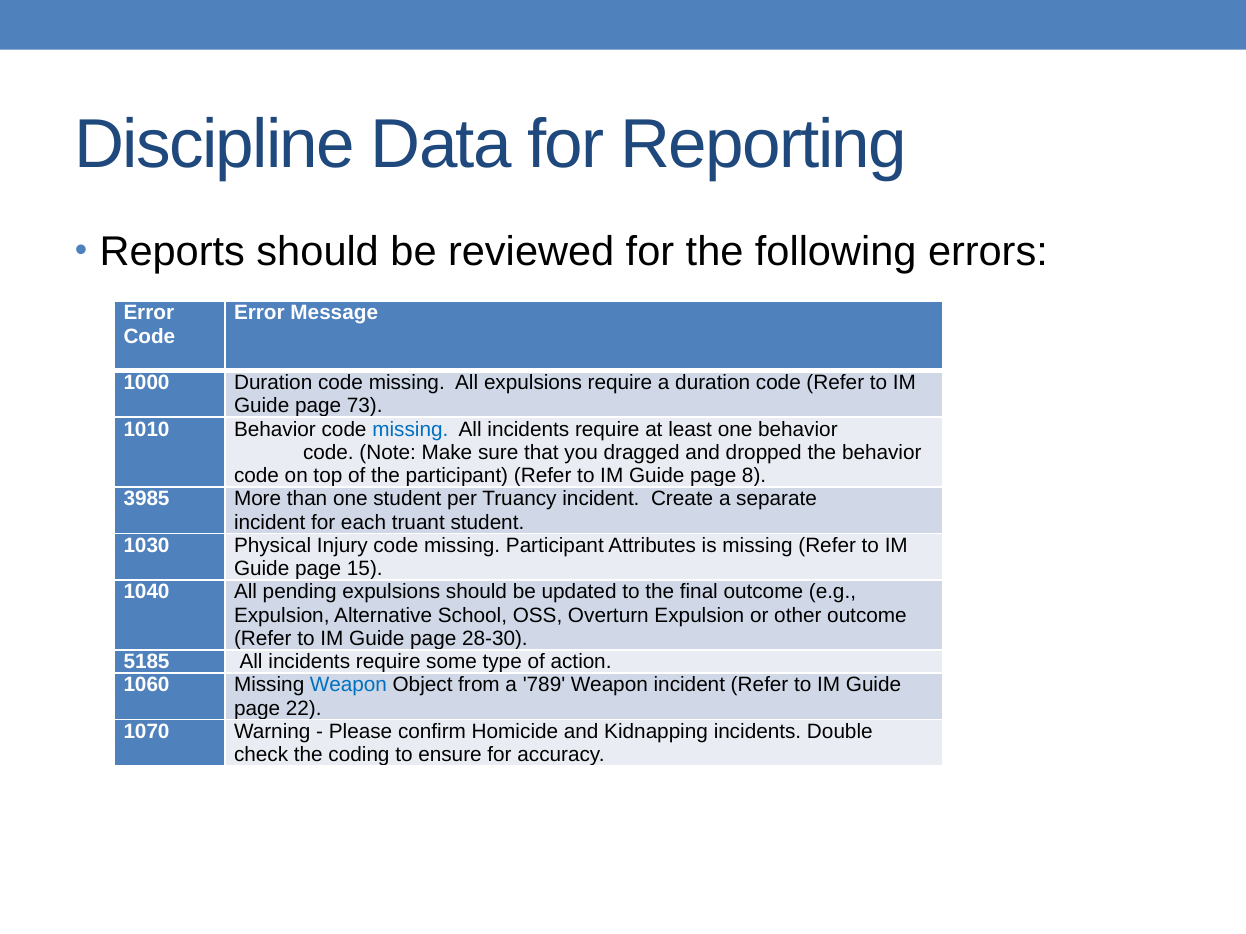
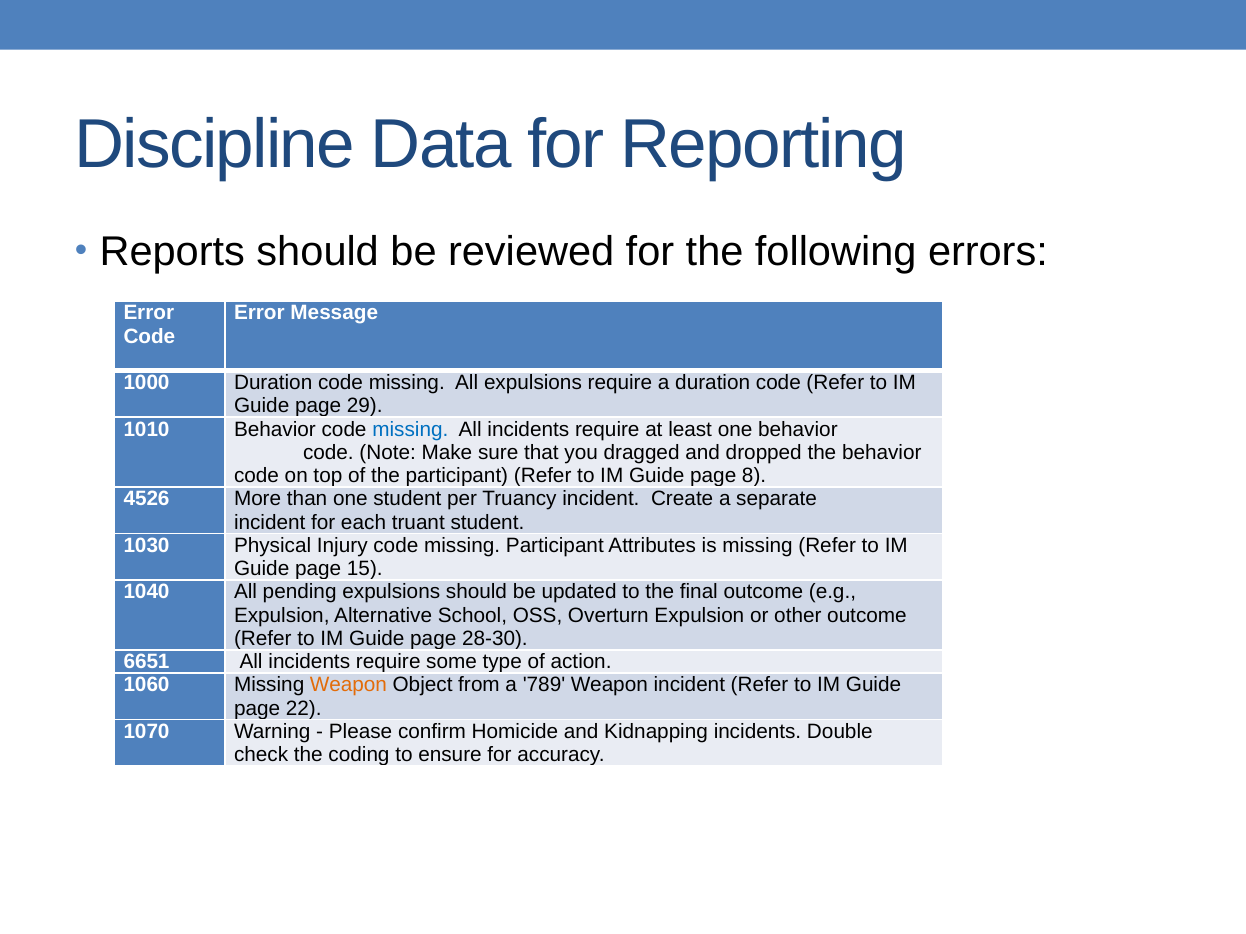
73: 73 -> 29
3985: 3985 -> 4526
5185: 5185 -> 6651
Weapon at (348, 686) colour: blue -> orange
